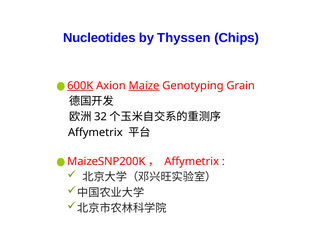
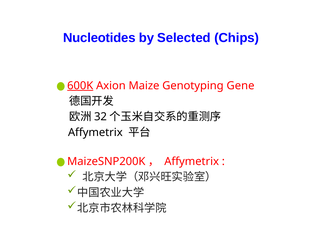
Thyssen: Thyssen -> Selected
Maize underline: present -> none
Grain: Grain -> Gene
